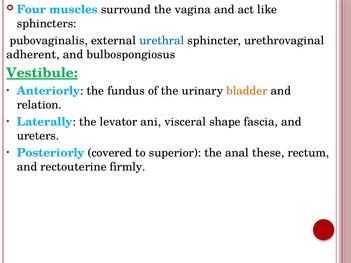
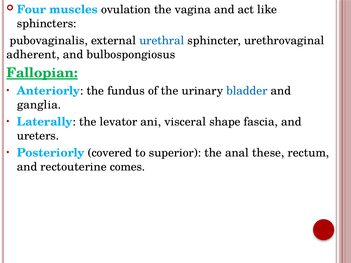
surround: surround -> ovulation
Vestibule: Vestibule -> Fallopian
bladder colour: orange -> blue
relation: relation -> ganglia
firmly: firmly -> comes
